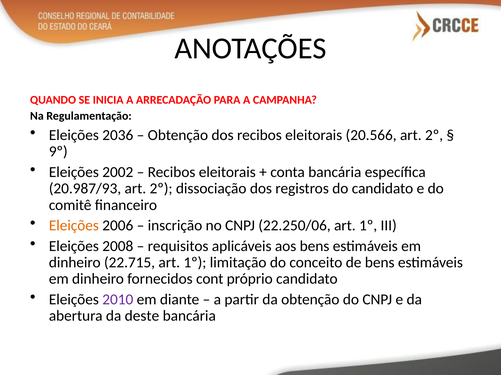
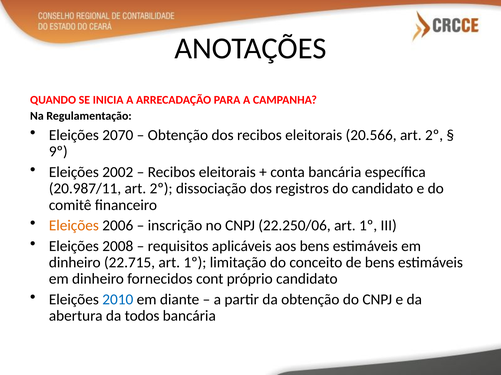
2036: 2036 -> 2070
20.987/93: 20.987/93 -> 20.987/11
2010 colour: purple -> blue
deste: deste -> todos
